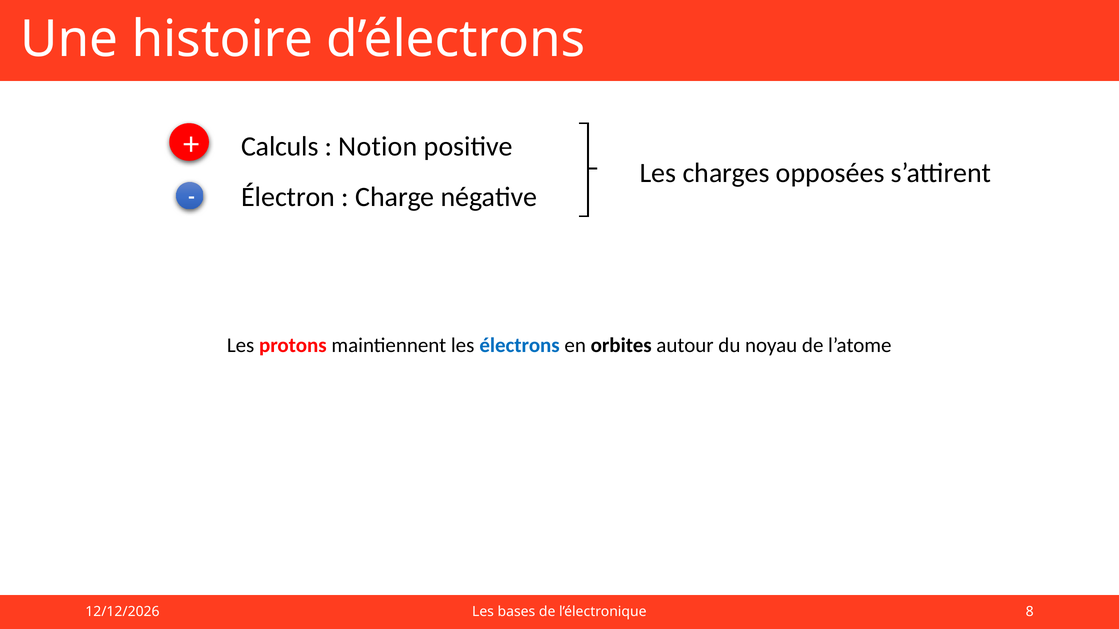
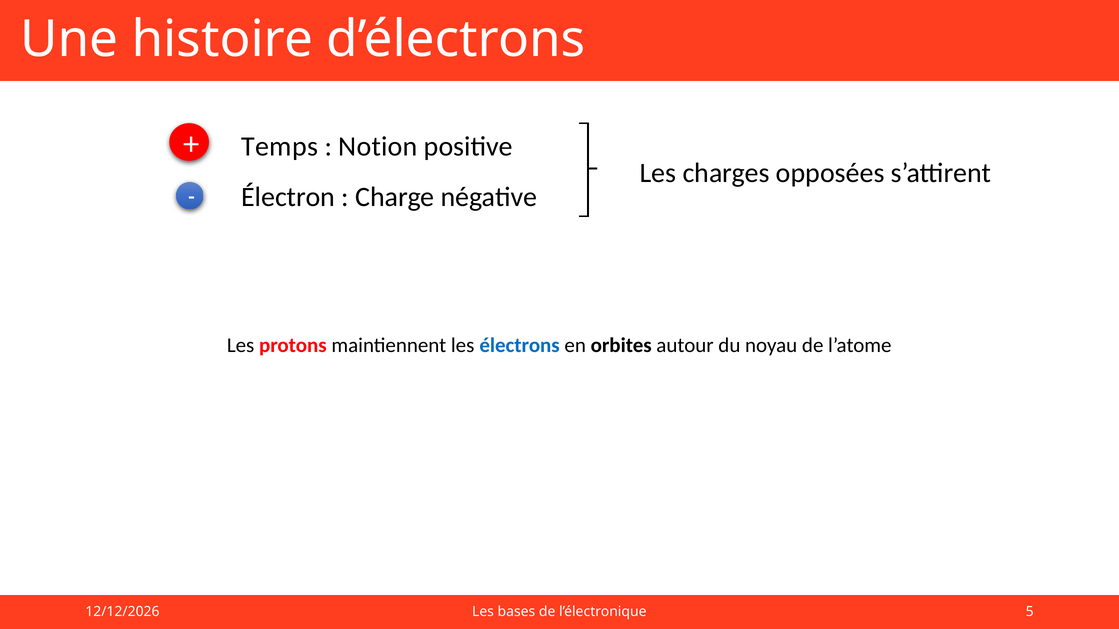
Calculs: Calculs -> Temps
8: 8 -> 5
